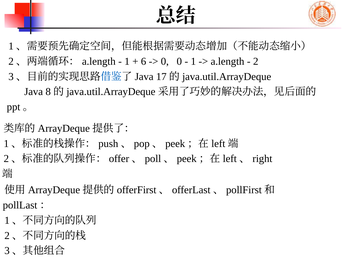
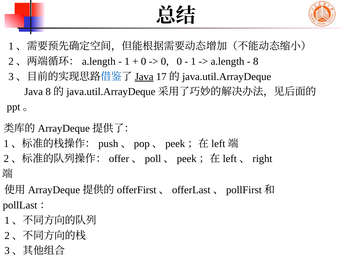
6 at (144, 61): 6 -> 0
2 at (256, 61): 2 -> 8
Java at (144, 77) underline: none -> present
